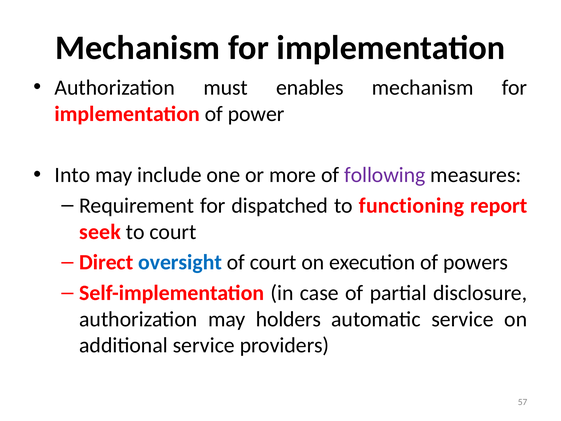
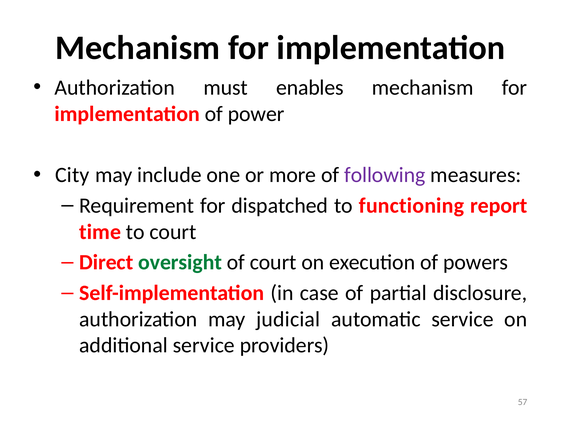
Into: Into -> City
seek: seek -> time
oversight colour: blue -> green
holders: holders -> judicial
